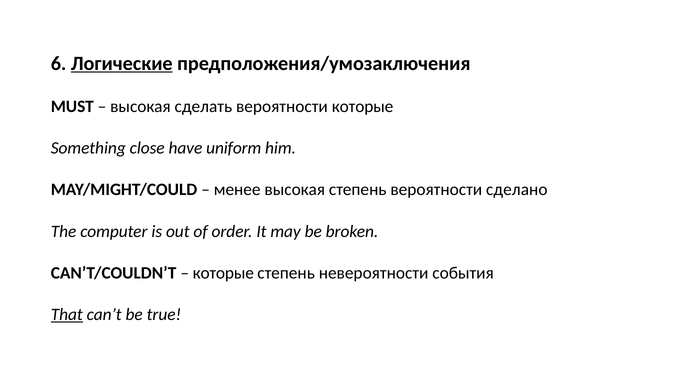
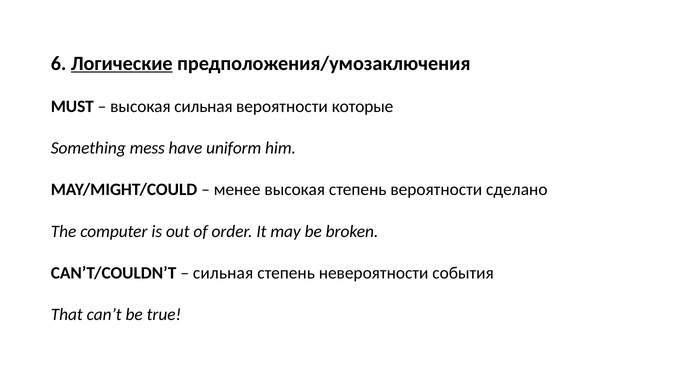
высокая сделать: сделать -> сильная
close: close -> mess
которые at (223, 273): которые -> сильная
That underline: present -> none
